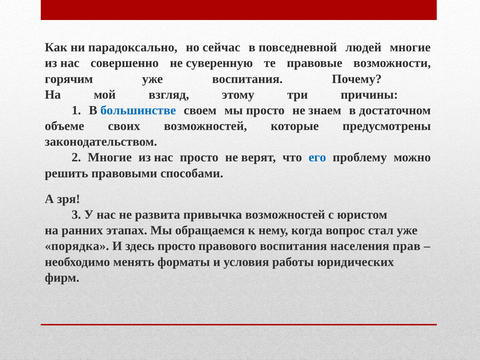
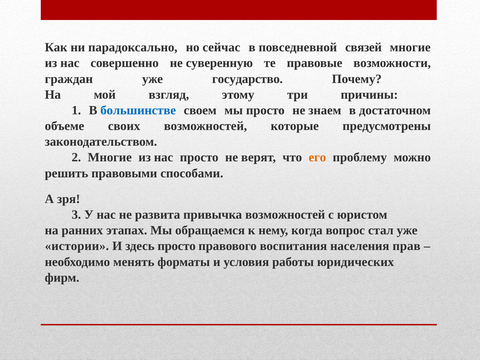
людей: людей -> связей
горячим: горячим -> граждан
уже воспитания: воспитания -> государство
его colour: blue -> orange
порядка: порядка -> истории
